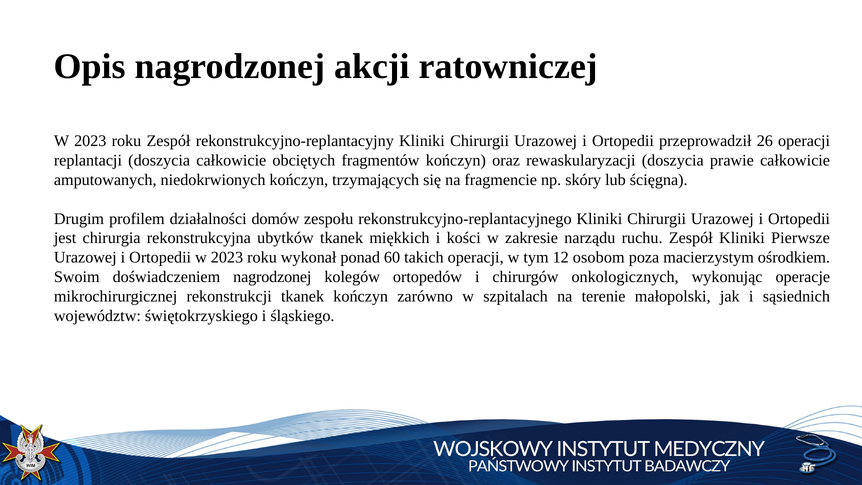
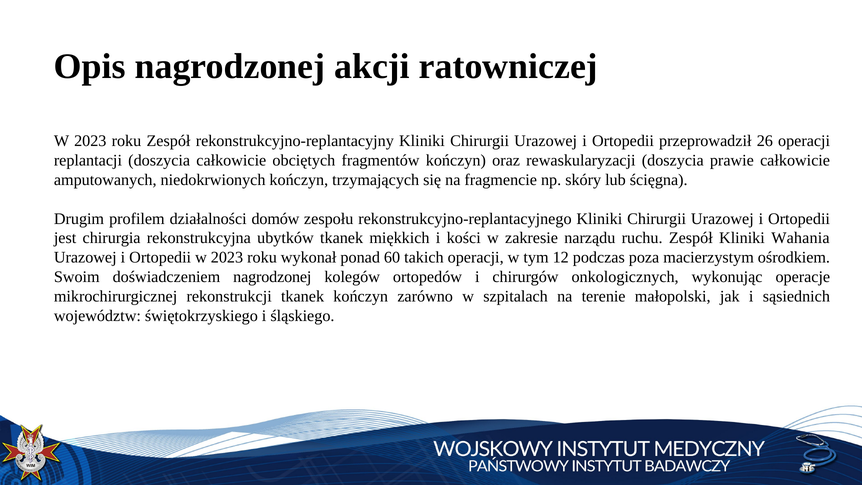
Pierwsze: Pierwsze -> Wahania
osobom: osobom -> podczas
